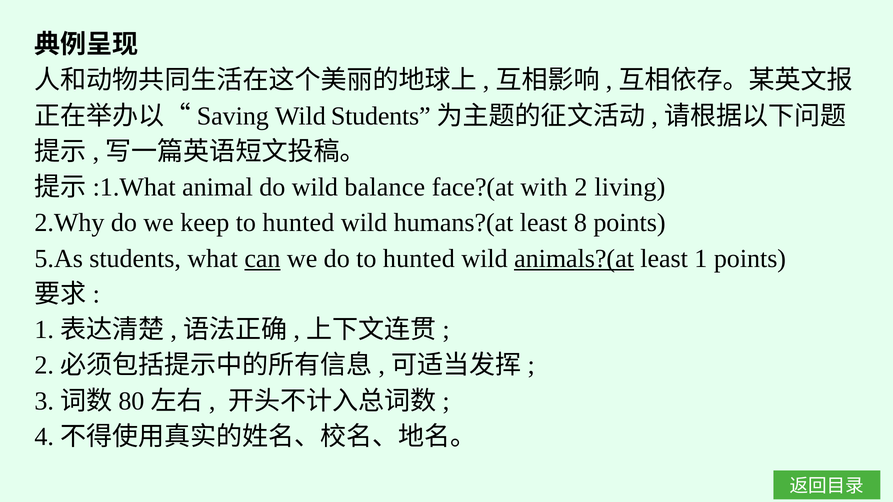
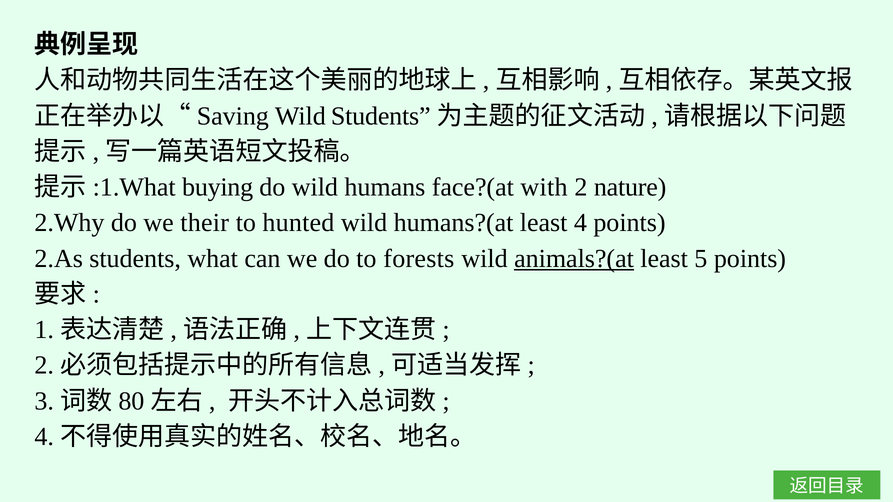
animal: animal -> buying
balance: balance -> humans
living: living -> nature
keep: keep -> their
least 8: 8 -> 4
5.As: 5.As -> 2.As
can underline: present -> none
do to hunted: hunted -> forests
least 1: 1 -> 5
